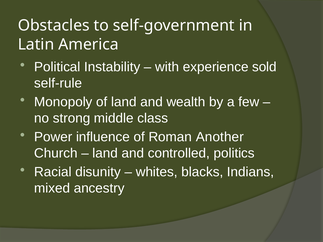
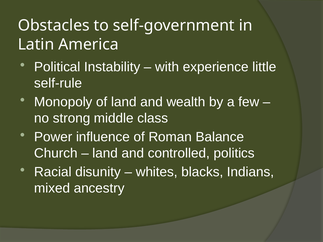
sold: sold -> little
Another: Another -> Balance
